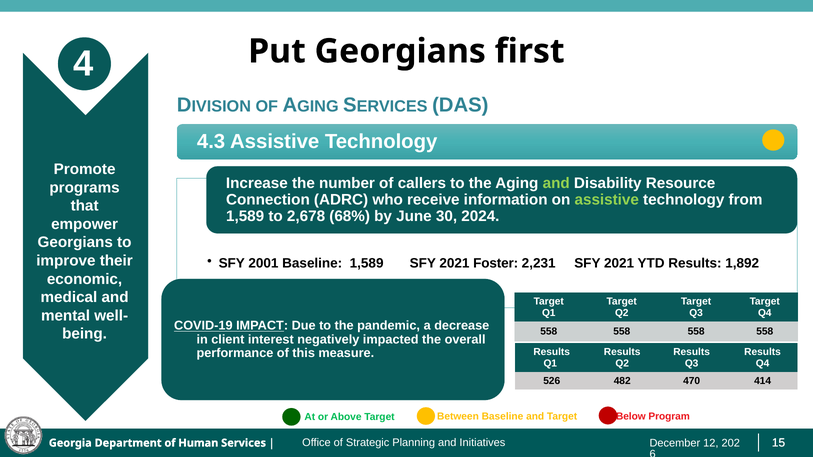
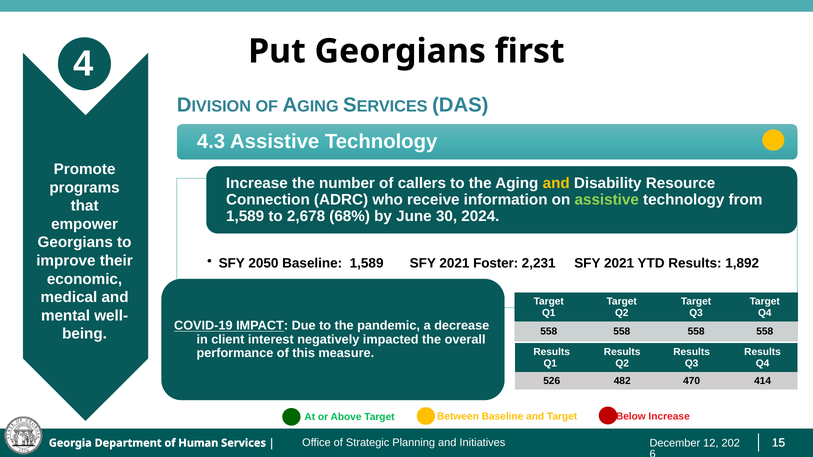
and at (556, 183) colour: light green -> yellow
2001: 2001 -> 2050
Below Program: Program -> Increase
